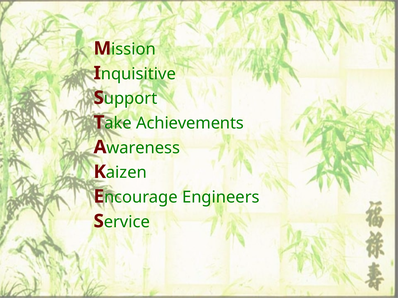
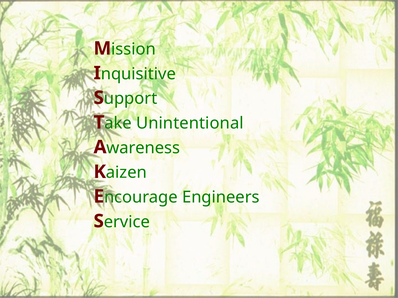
Achievements: Achievements -> Unintentional
